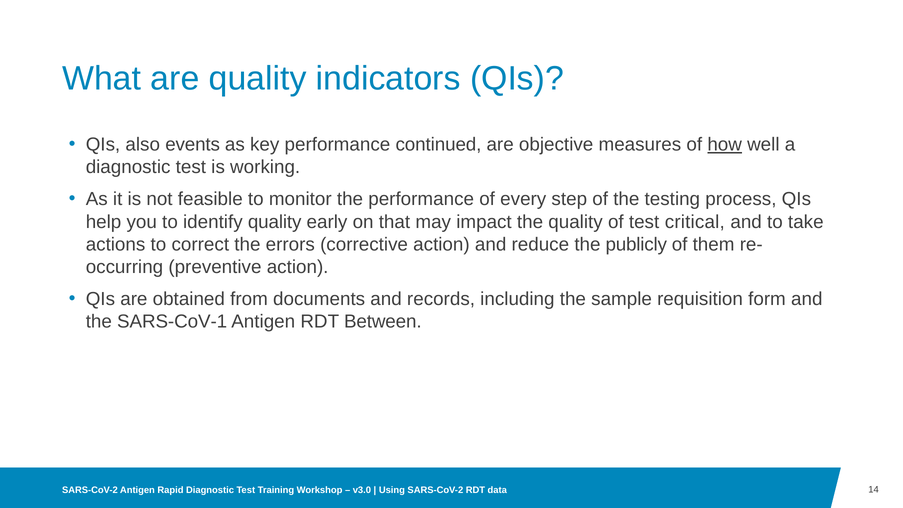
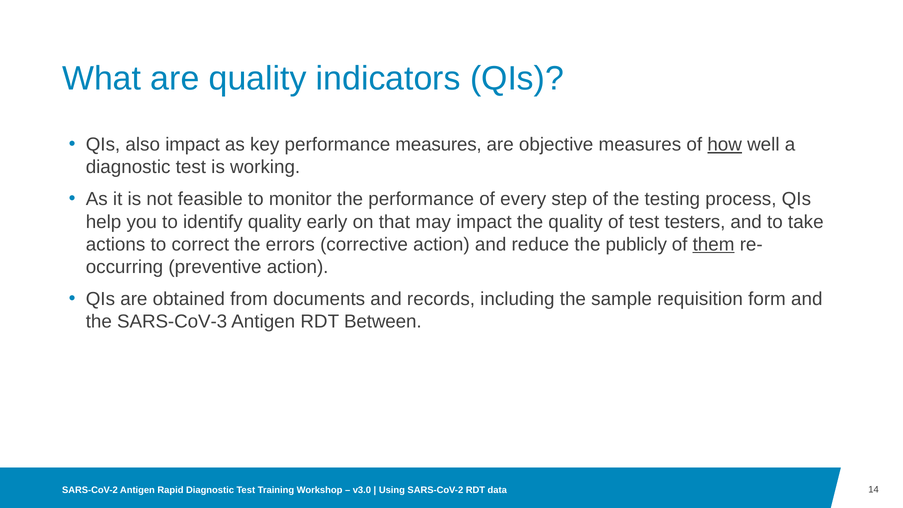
also events: events -> impact
performance continued: continued -> measures
critical: critical -> testers
them underline: none -> present
SARS-CoV-1: SARS-CoV-1 -> SARS-CoV-3
